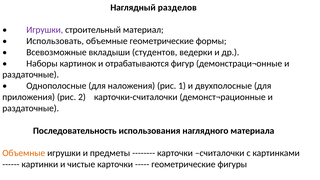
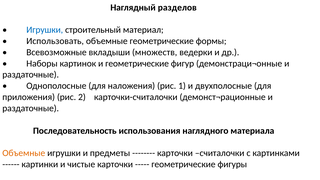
Игрушки at (45, 30) colour: purple -> blue
студентов: студентов -> множеств
и отрабатываются: отрабатываются -> геометрические
